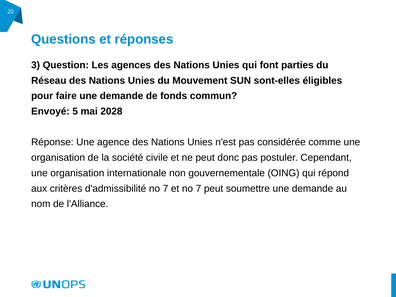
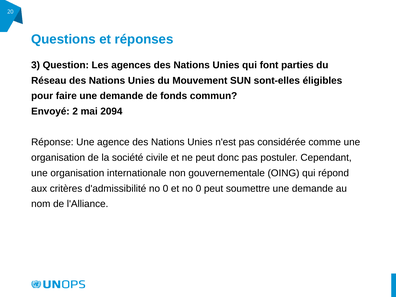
5: 5 -> 2
2028: 2028 -> 2094
d'admissibilité no 7: 7 -> 0
et no 7: 7 -> 0
